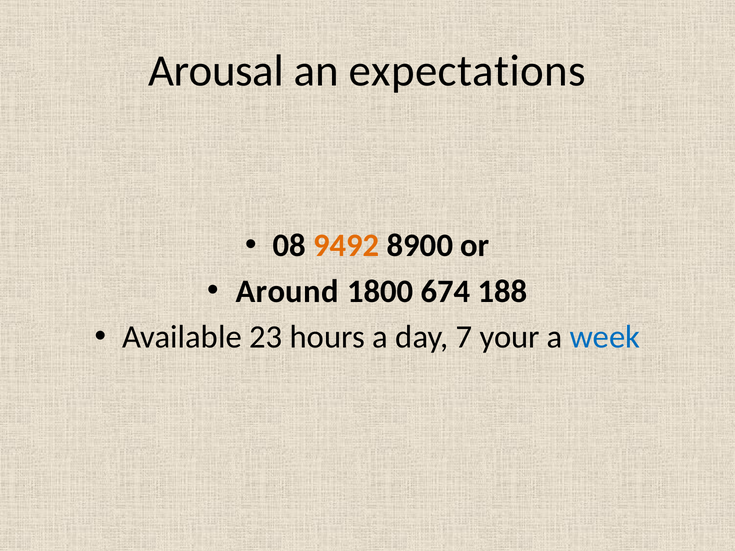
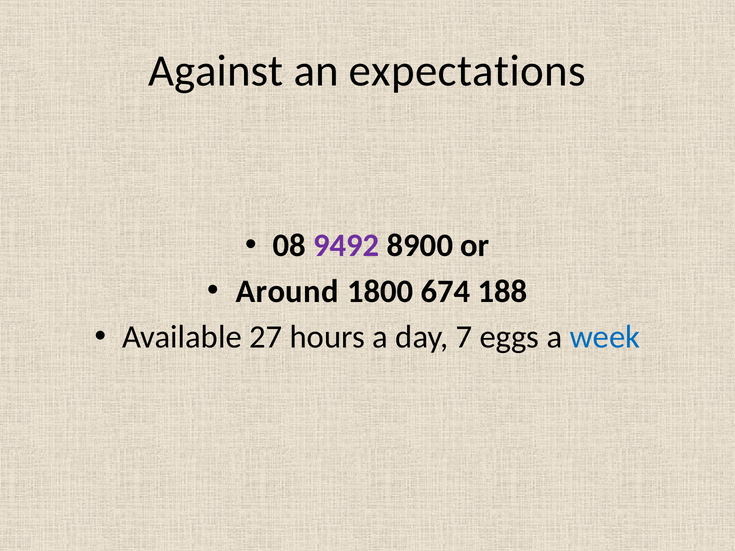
Arousal: Arousal -> Against
9492 colour: orange -> purple
23: 23 -> 27
your: your -> eggs
